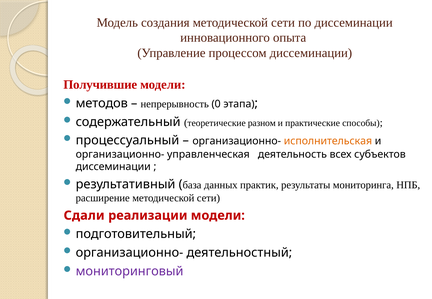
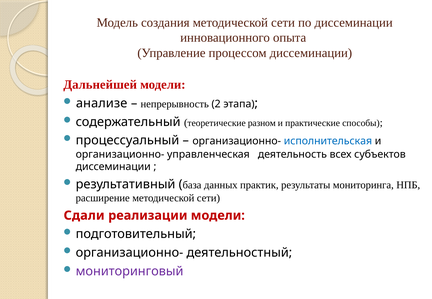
Получившие: Получившие -> Дальнейшей
методов: методов -> анализе
0: 0 -> 2
исполнительская colour: orange -> blue
